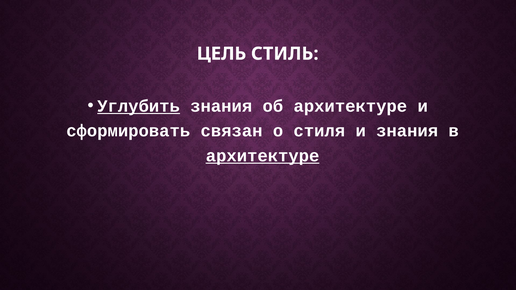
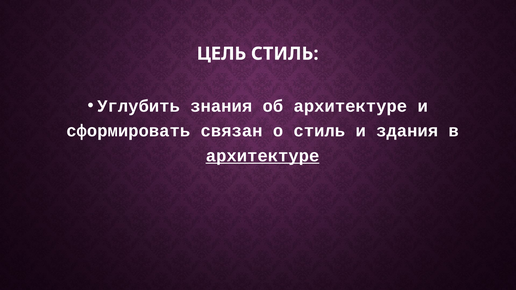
Углубить underline: present -> none
о стиля: стиля -> стиль
и знания: знания -> здания
